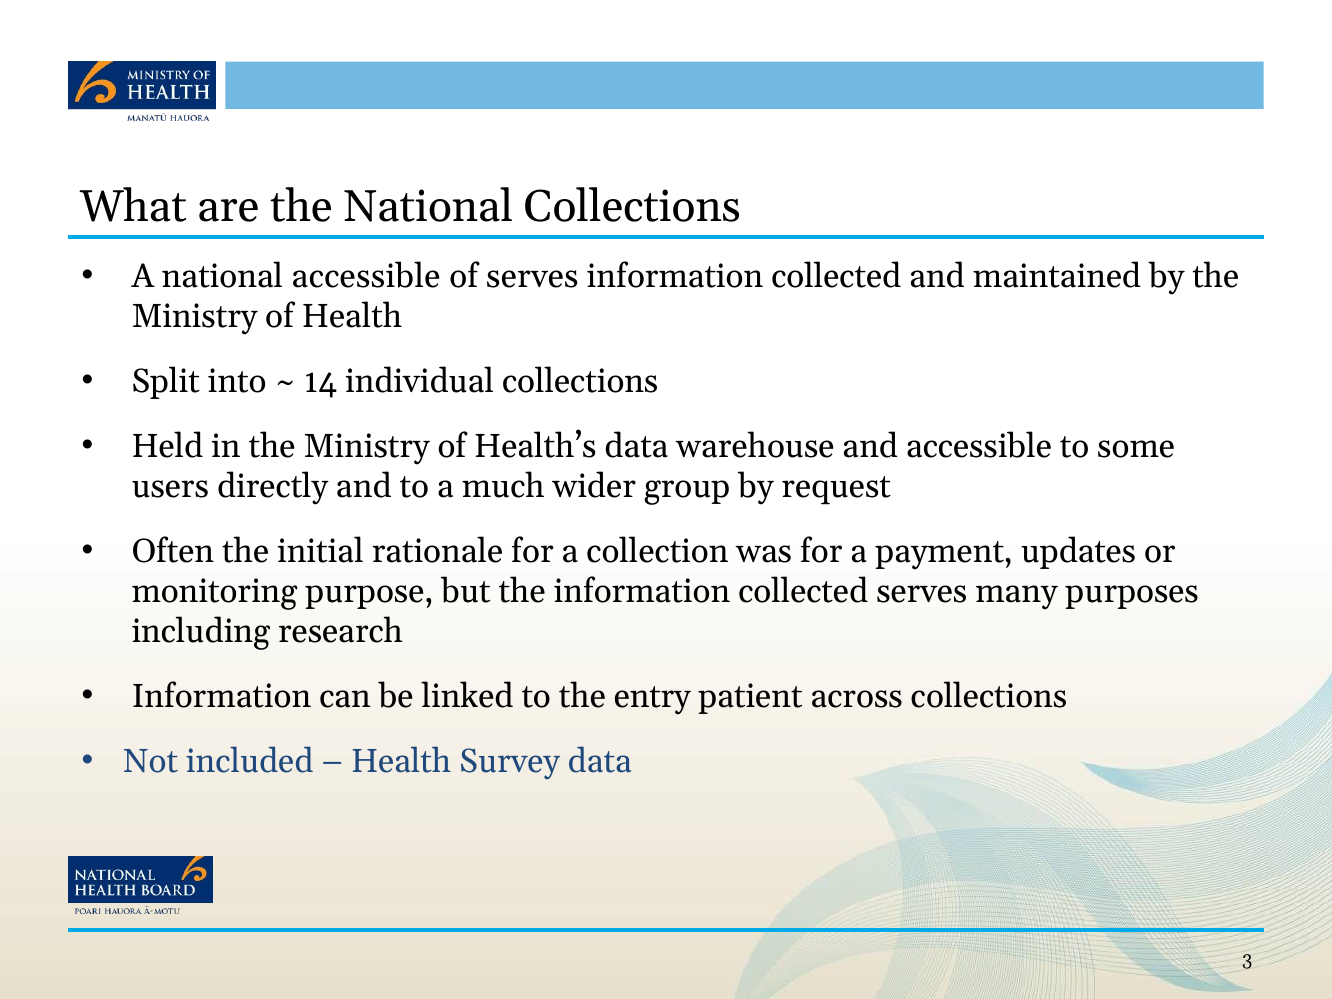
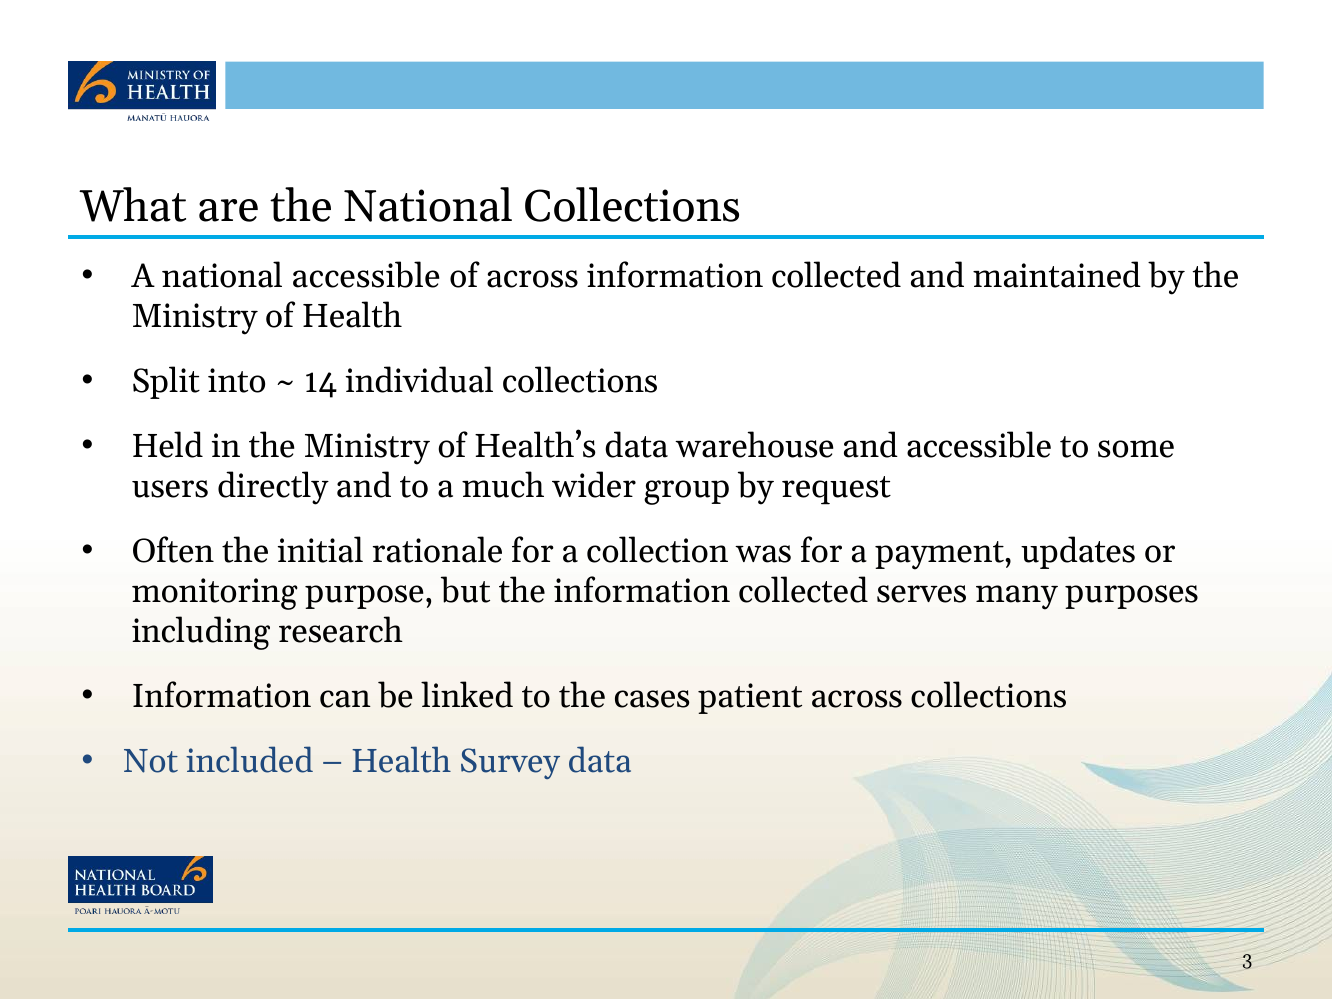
of serves: serves -> across
entry: entry -> cases
